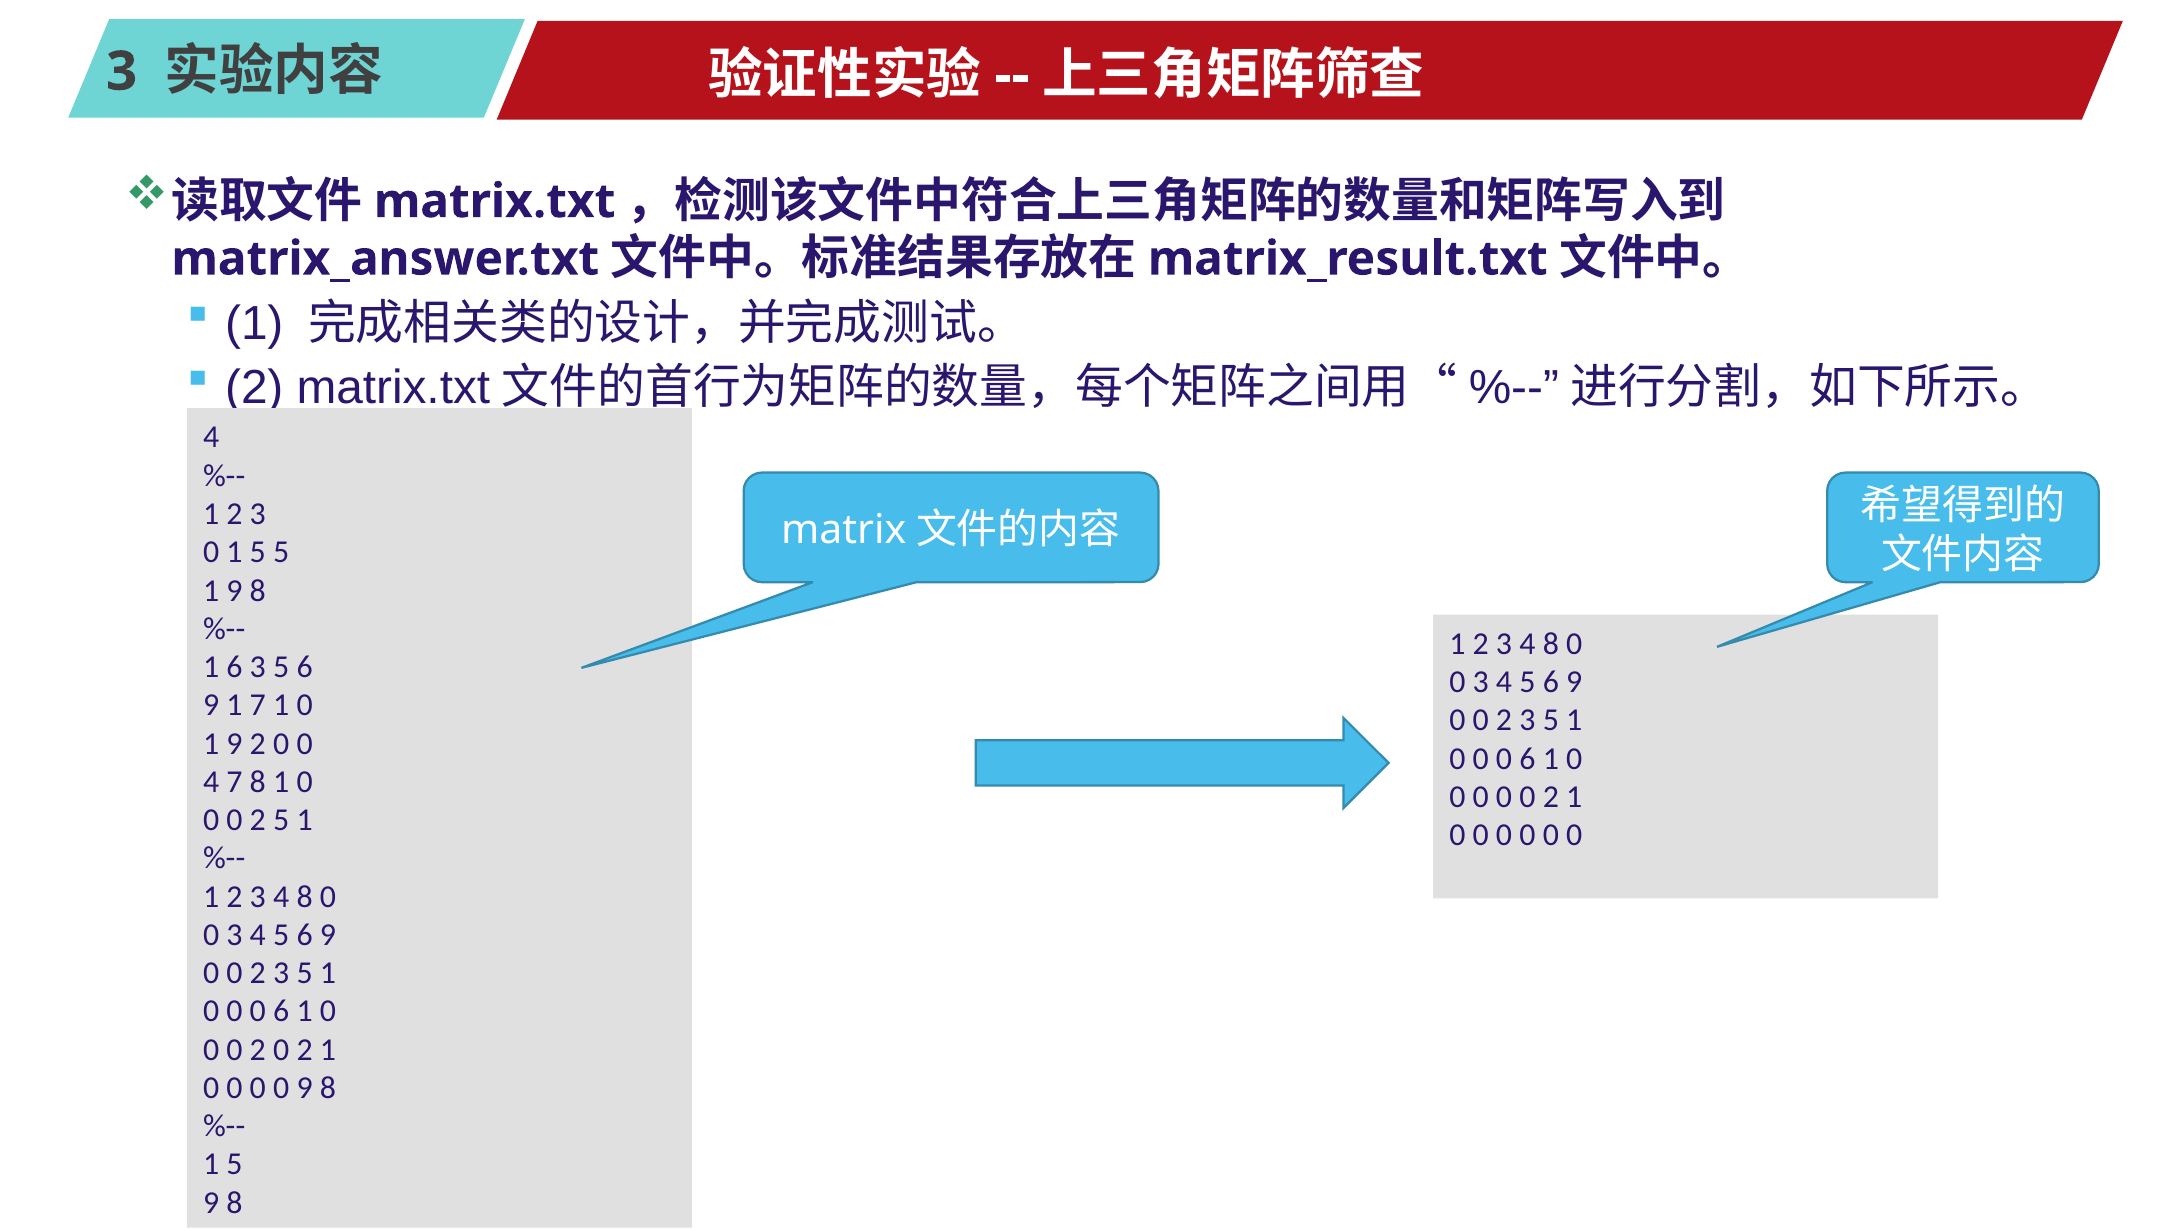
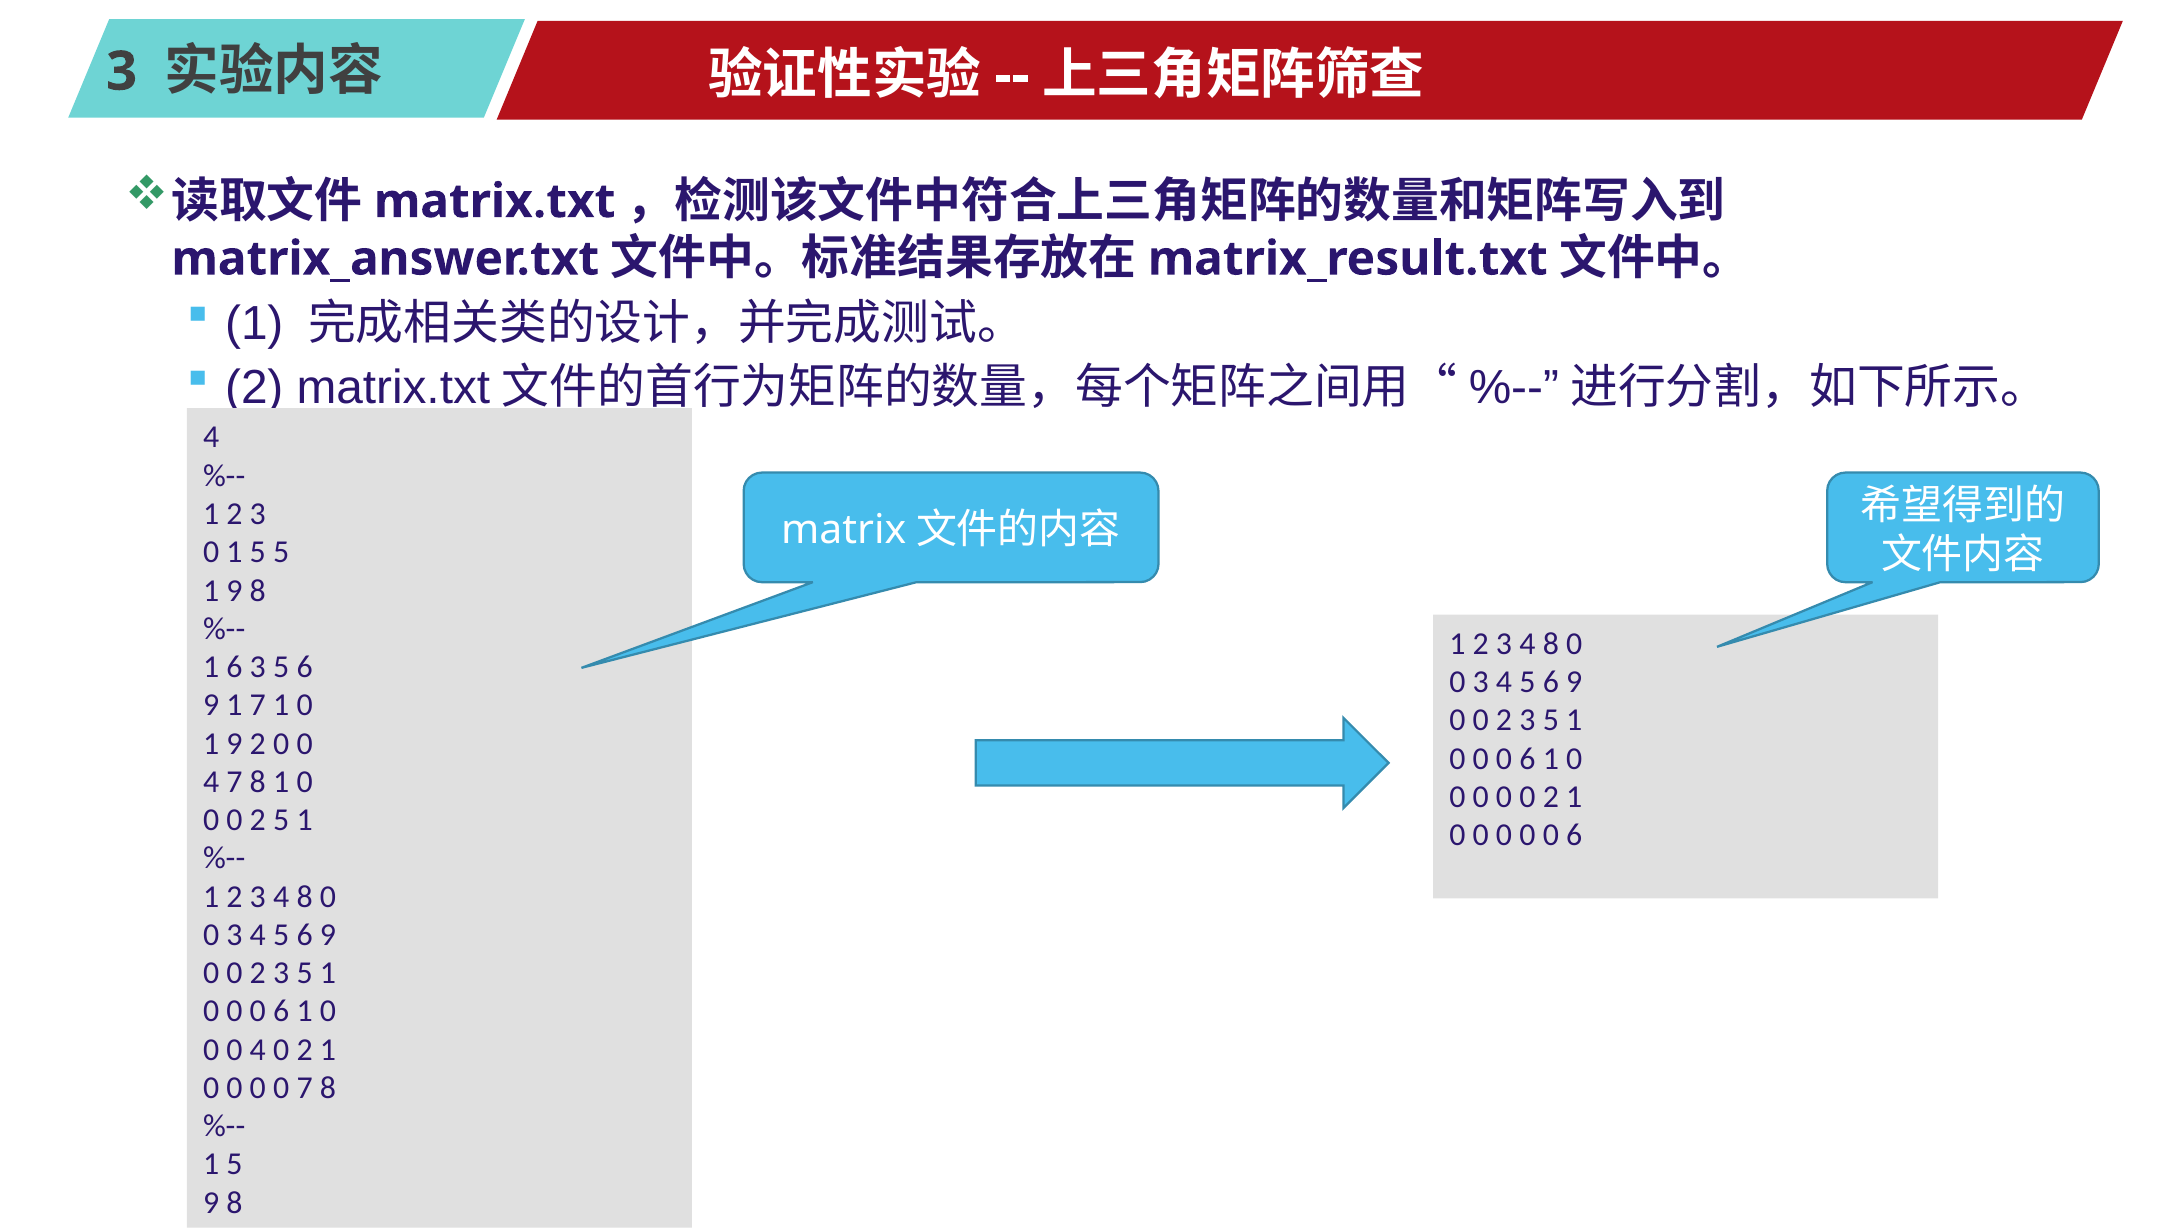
0 at (1574, 835): 0 -> 6
2 at (258, 1049): 2 -> 4
0 9: 9 -> 7
